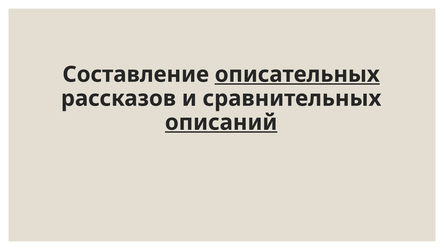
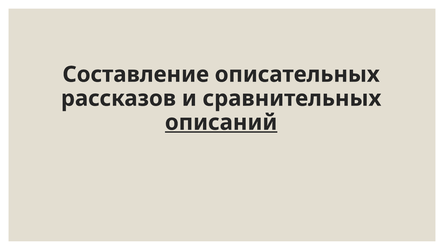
описательных underline: present -> none
